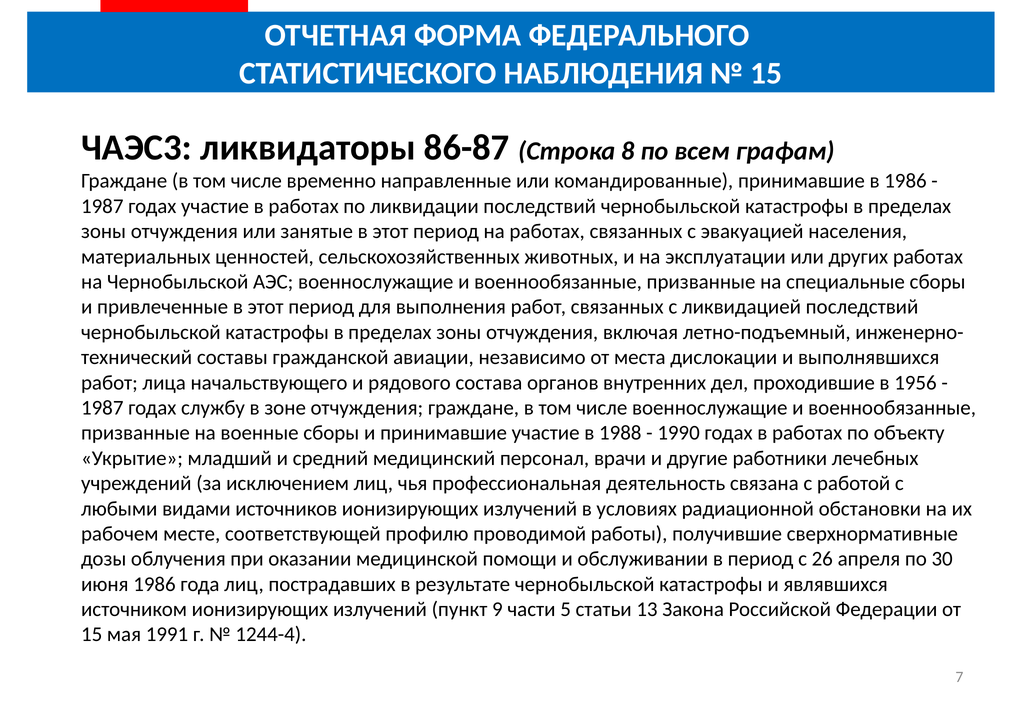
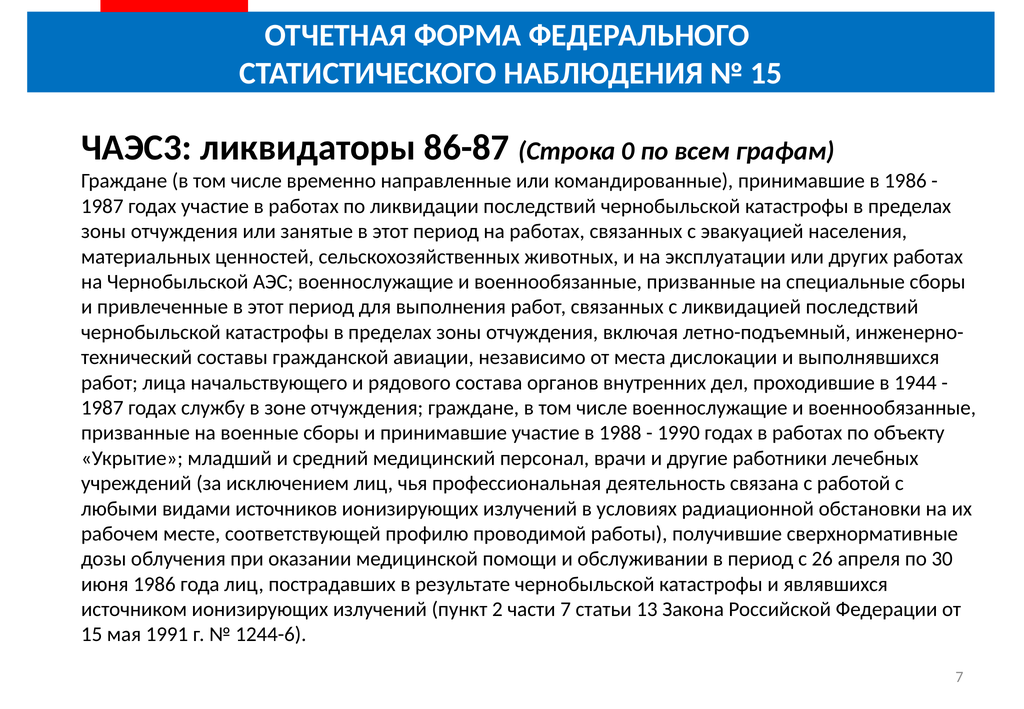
8: 8 -> 0
1956: 1956 -> 1944
9: 9 -> 2
части 5: 5 -> 7
1244-4: 1244-4 -> 1244-6
